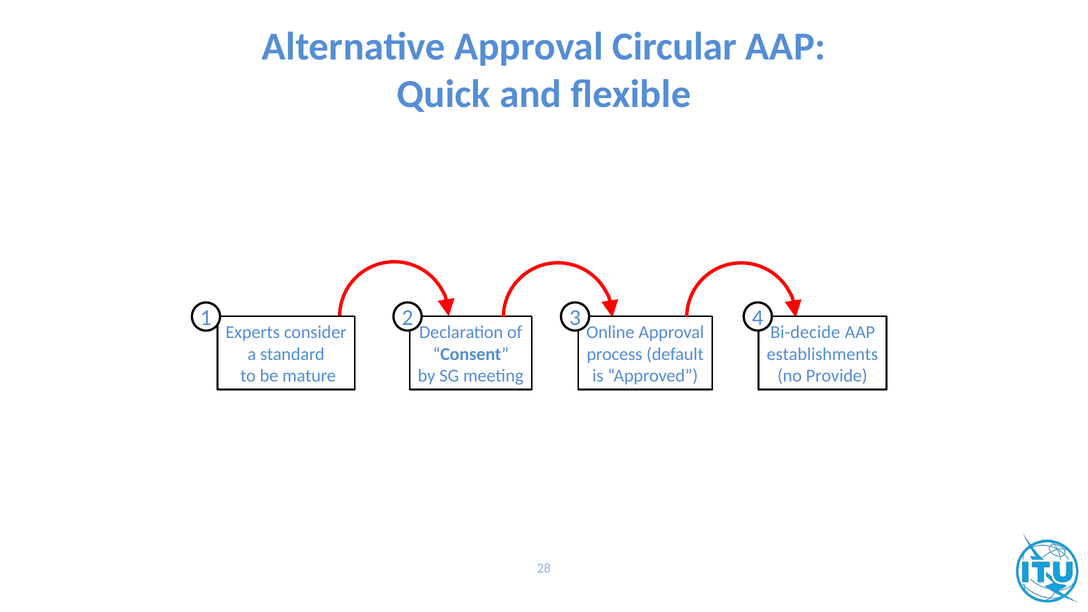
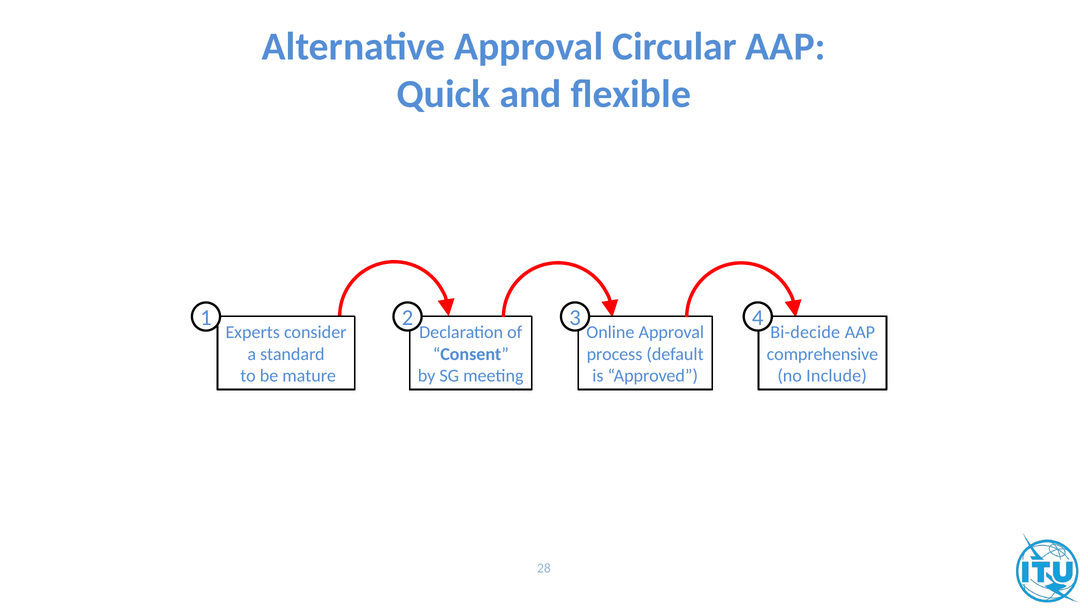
establishments: establishments -> comprehensive
Provide: Provide -> Include
